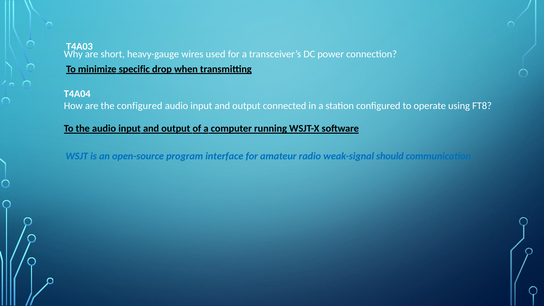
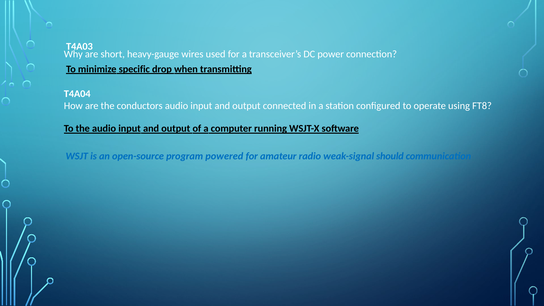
the configured: configured -> conductors
interface: interface -> powered
